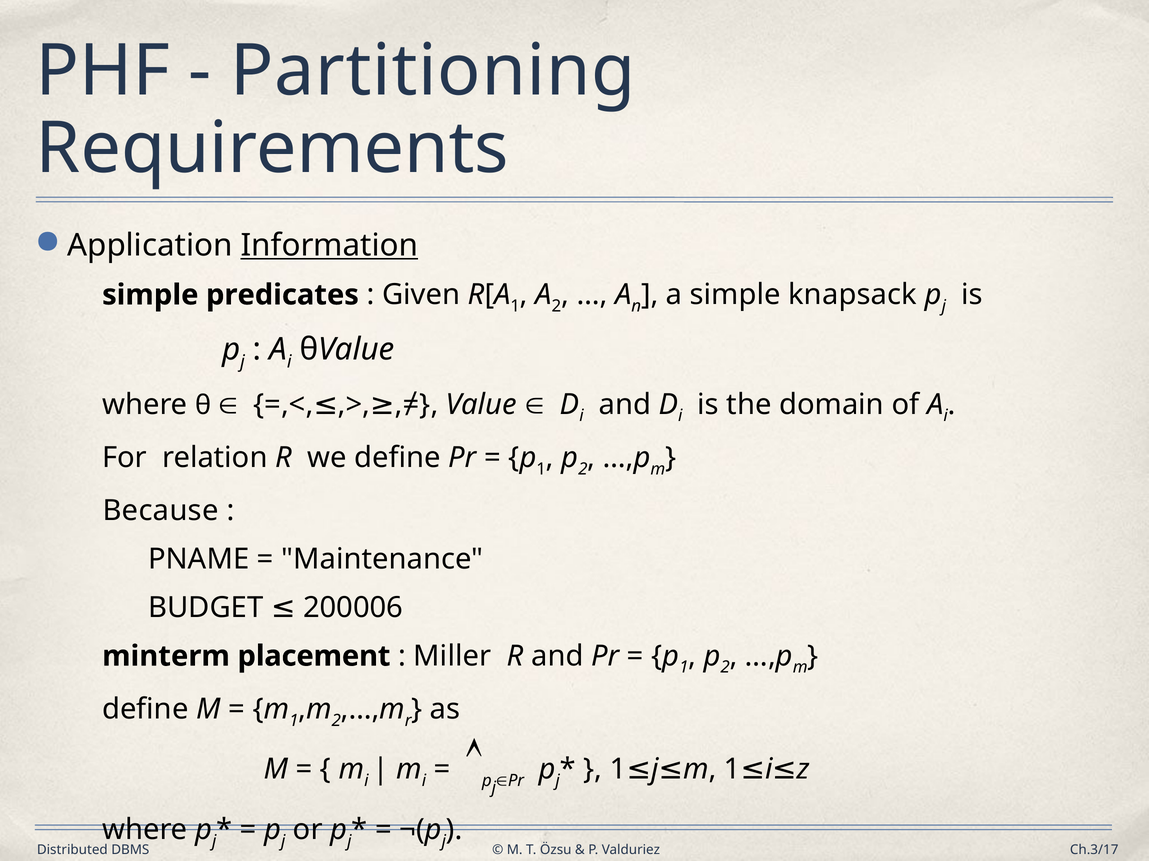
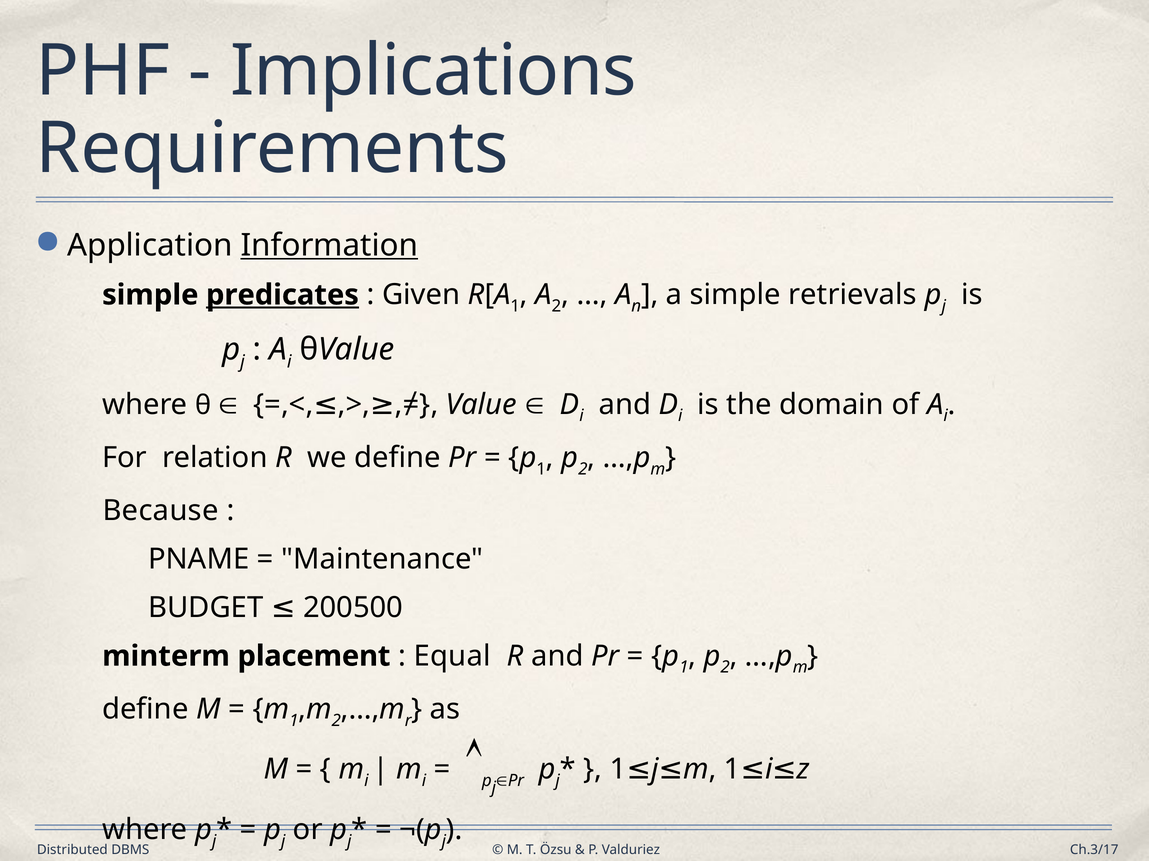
Partitioning: Partitioning -> Implications
predicates underline: none -> present
knapsack: knapsack -> retrievals
200006: 200006 -> 200500
Miller: Miller -> Equal
